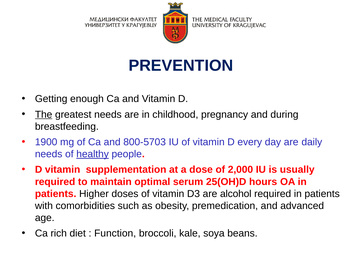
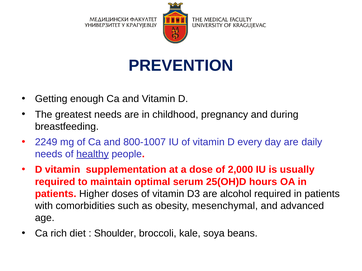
The underline: present -> none
1900: 1900 -> 2249
800-5703: 800-5703 -> 800-1007
premedication: premedication -> mesenchymal
Function: Function -> Shoulder
